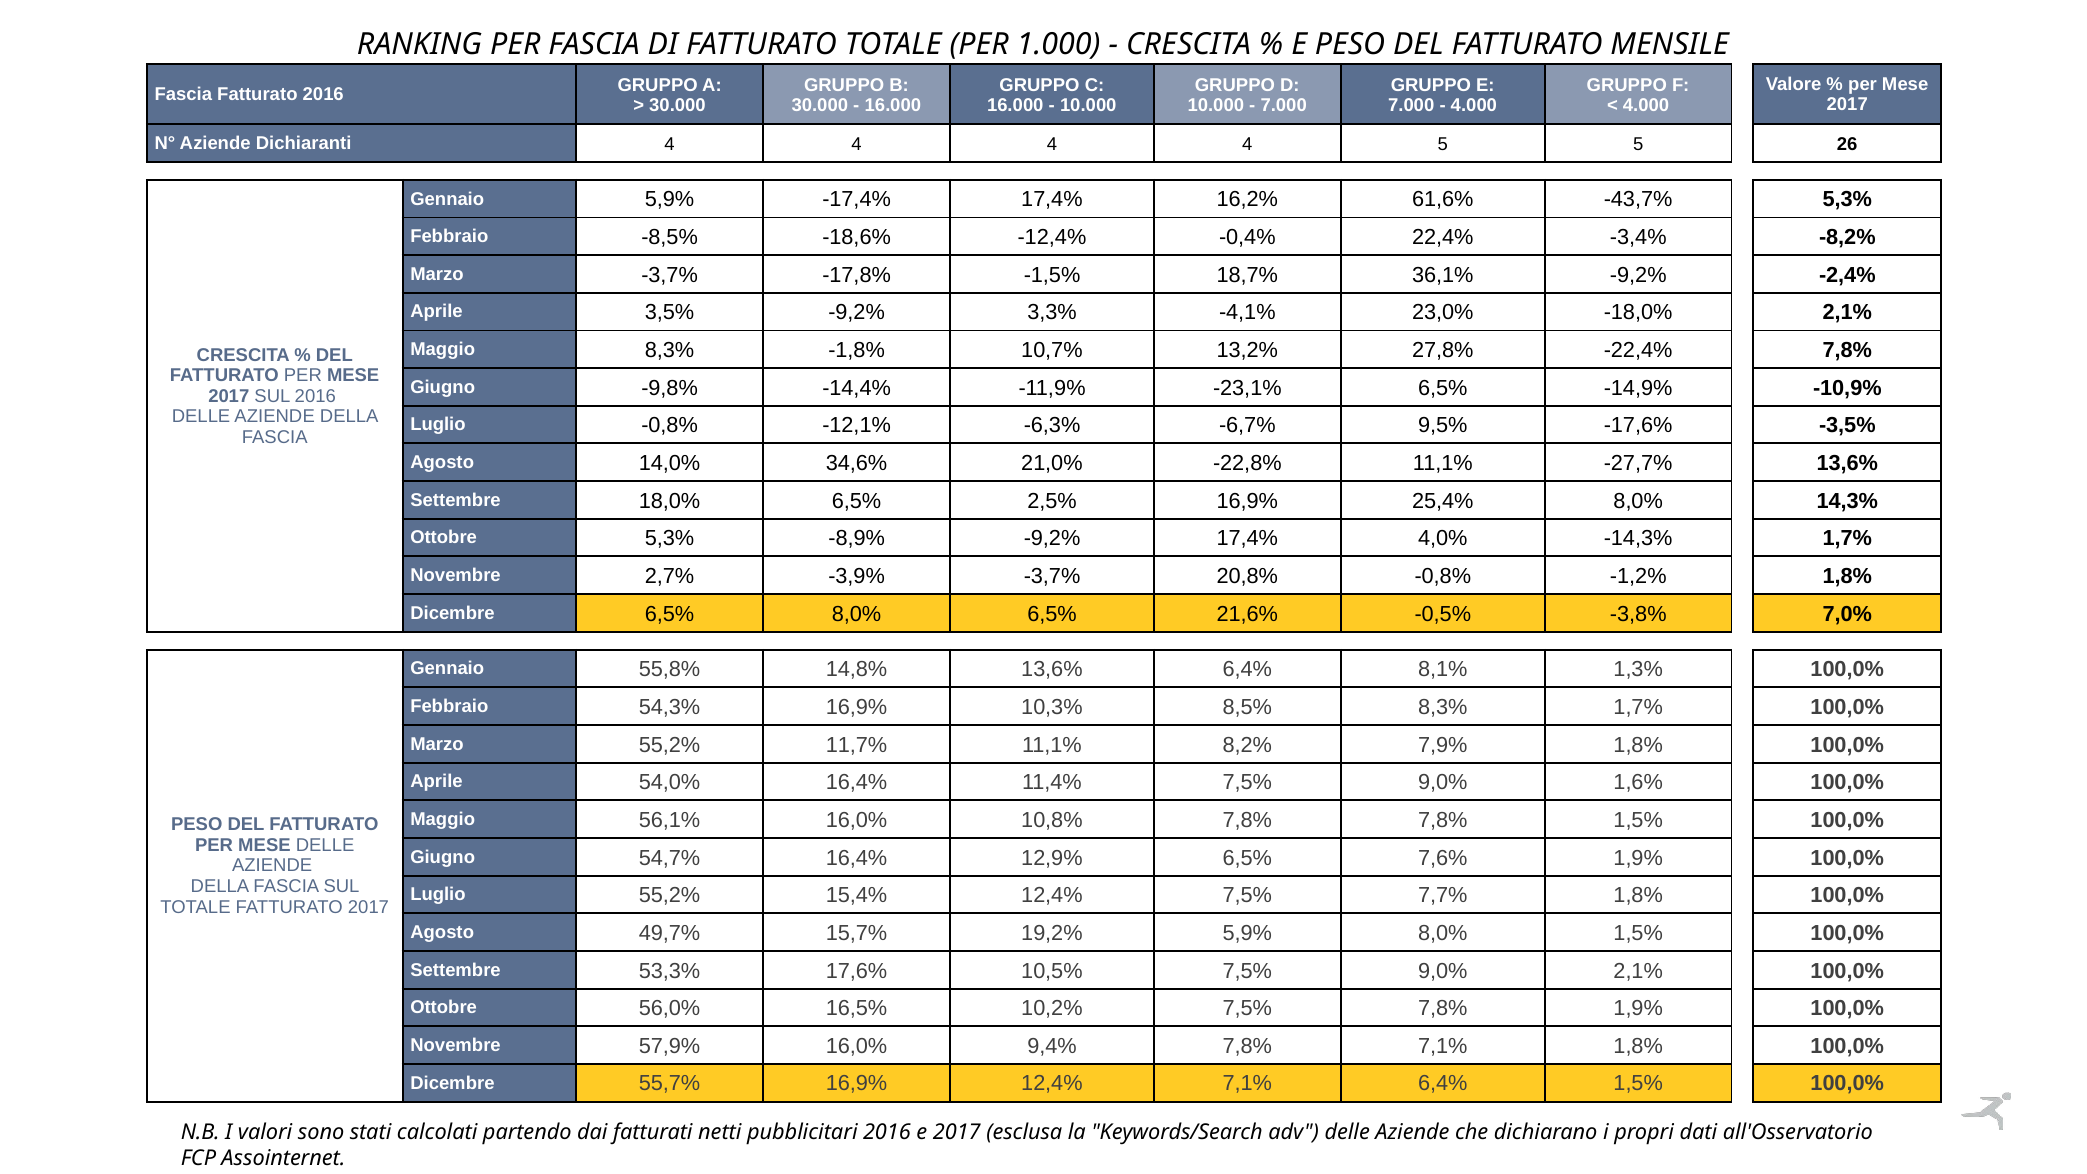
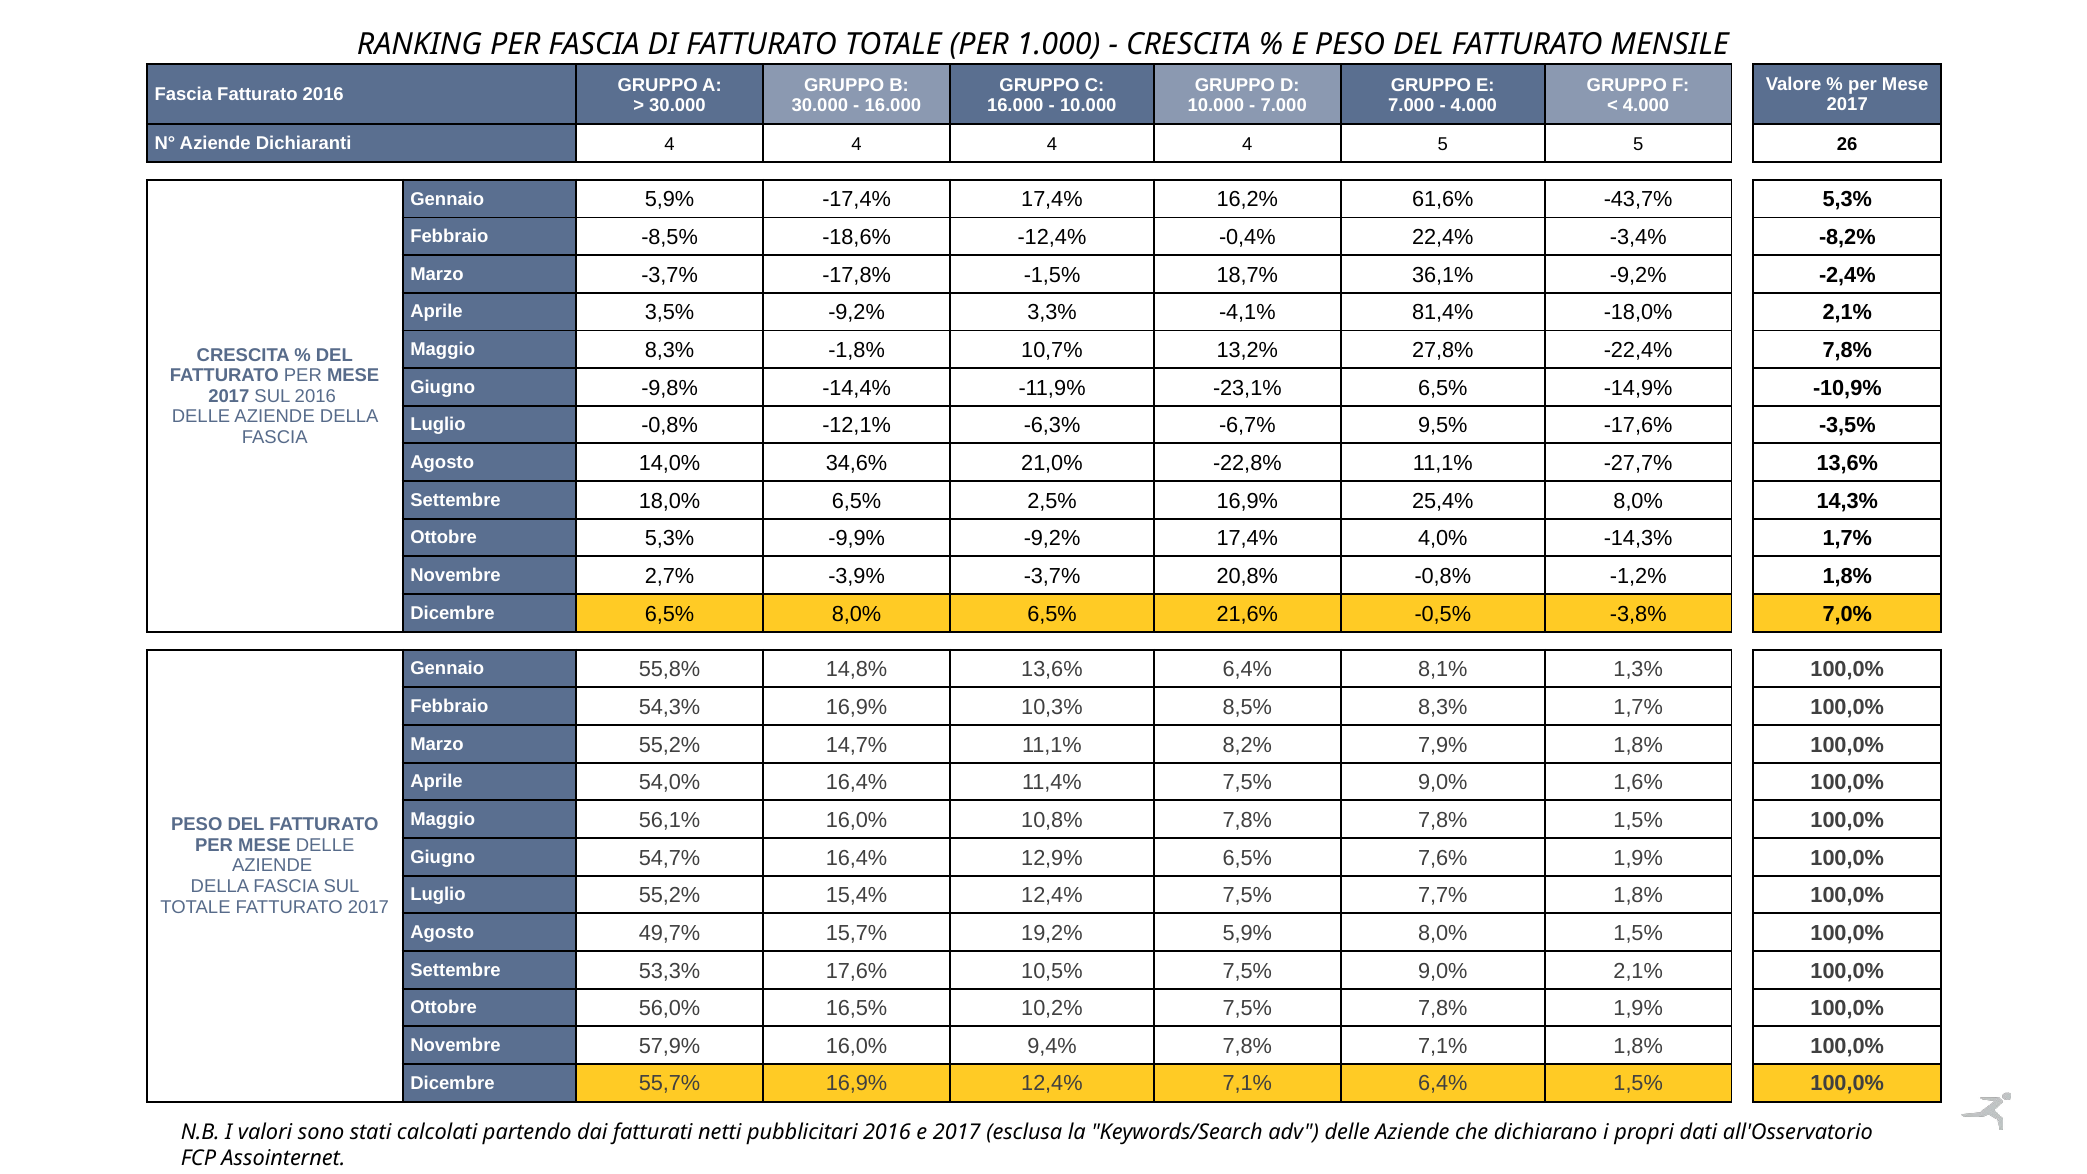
23,0%: 23,0% -> 81,4%
-8,9%: -8,9% -> -9,9%
11,7%: 11,7% -> 14,7%
